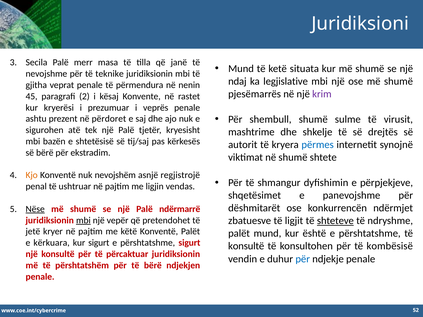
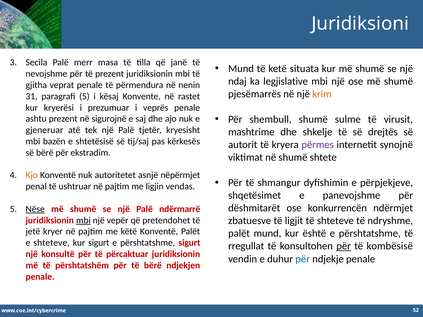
të teknike: teknike -> prezent
krim colour: purple -> orange
45: 45 -> 31
paragrafi 2: 2 -> 5
përdoret: përdoret -> sigurojnë
sigurohen: sigurohen -> gjeneruar
përmes colour: blue -> purple
nevojshëm: nevojshëm -> autoritetet
regjistrojë: regjistrojë -> nëpërmjet
shteteve at (335, 221) underline: present -> none
e kërkuara: kërkuara -> shteteve
konsultë at (246, 246): konsultë -> rregullat
për at (344, 246) underline: none -> present
